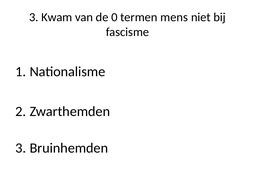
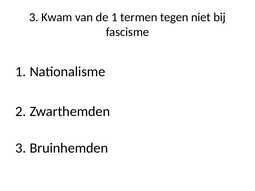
de 0: 0 -> 1
mens: mens -> tegen
